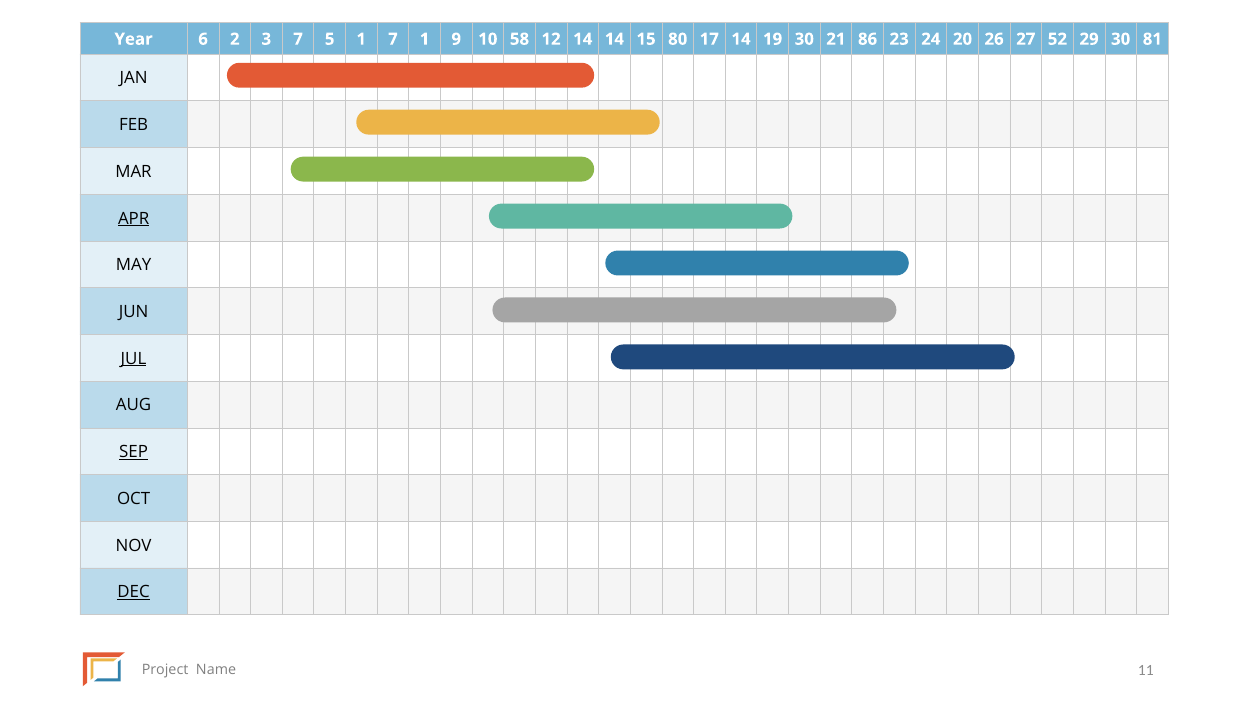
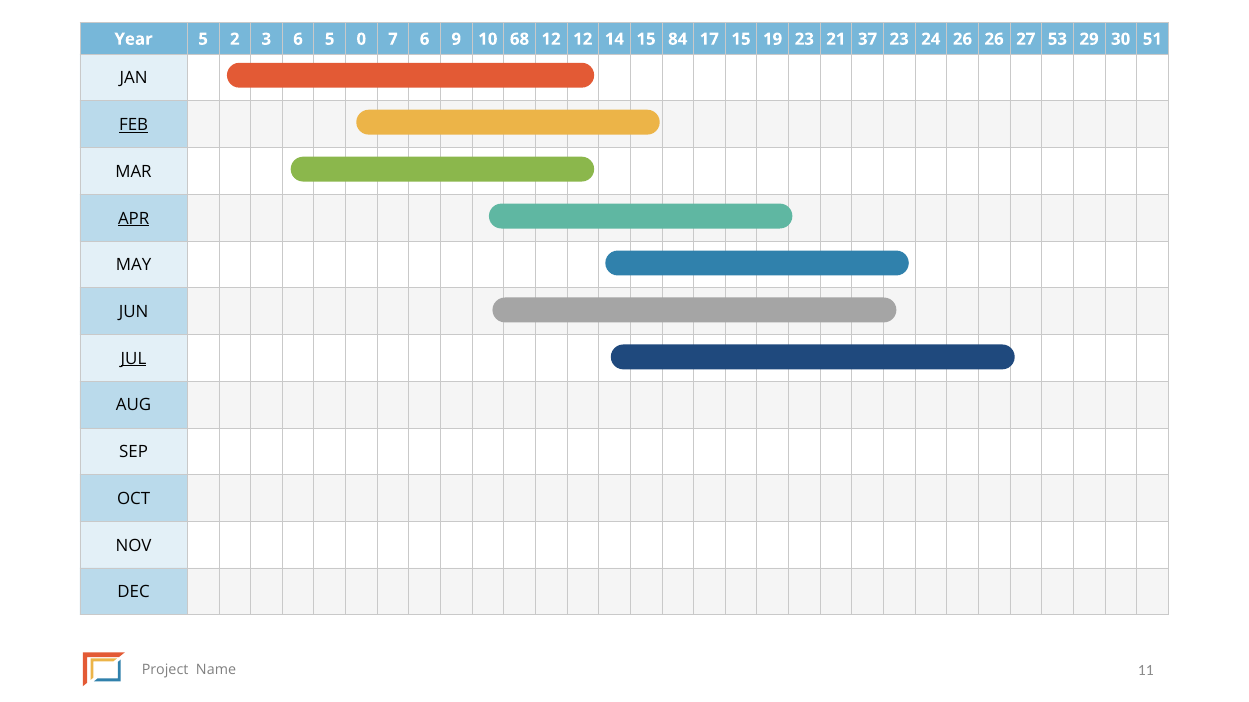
Year 6: 6 -> 5
3 7: 7 -> 6
5 1: 1 -> 0
7 1: 1 -> 6
58: 58 -> 68
12 14: 14 -> 12
80: 80 -> 84
17 14: 14 -> 15
19 30: 30 -> 23
86: 86 -> 37
24 20: 20 -> 26
52: 52 -> 53
81: 81 -> 51
FEB underline: none -> present
SEP underline: present -> none
DEC underline: present -> none
